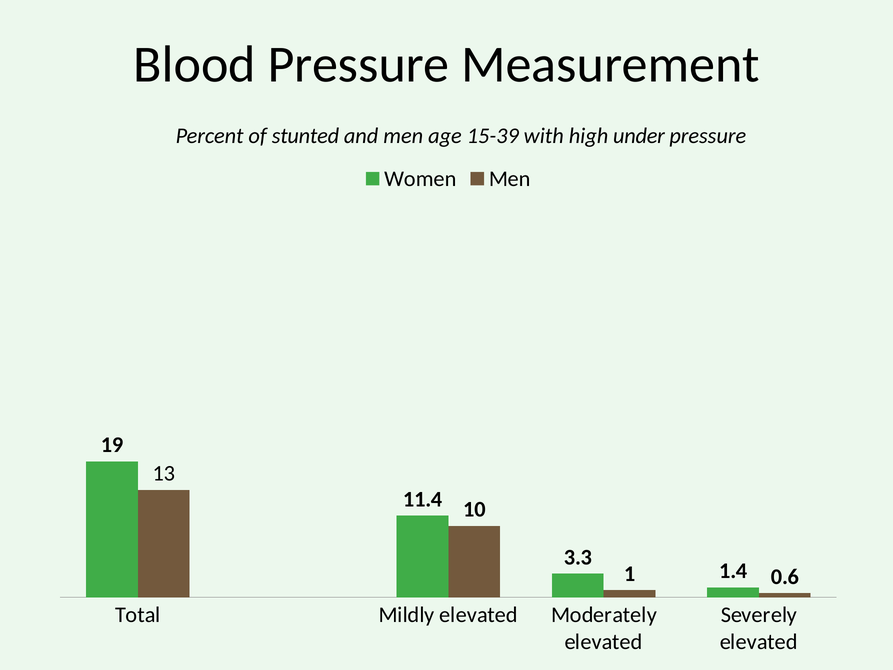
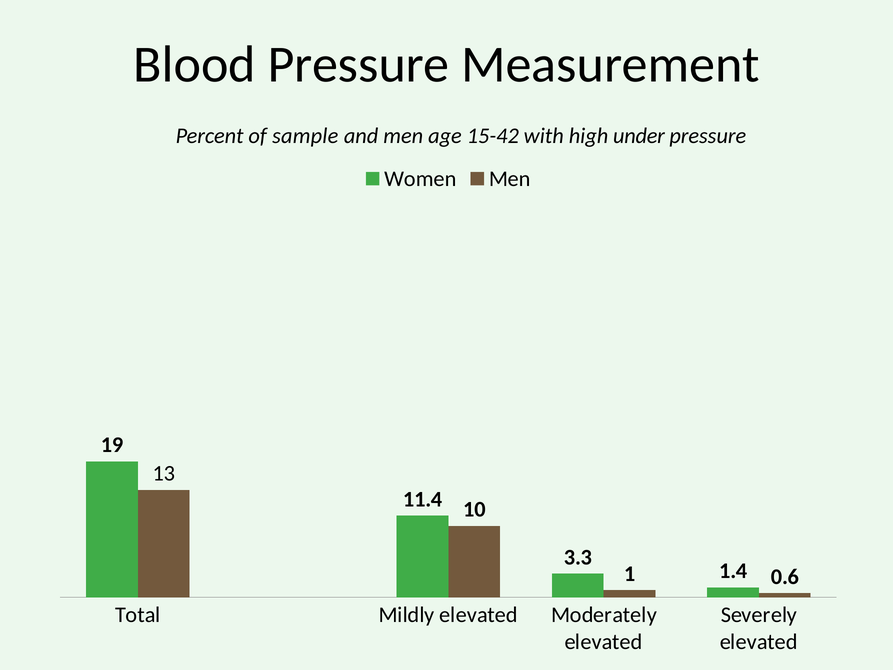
stunted: stunted -> sample
15-39: 15-39 -> 15-42
